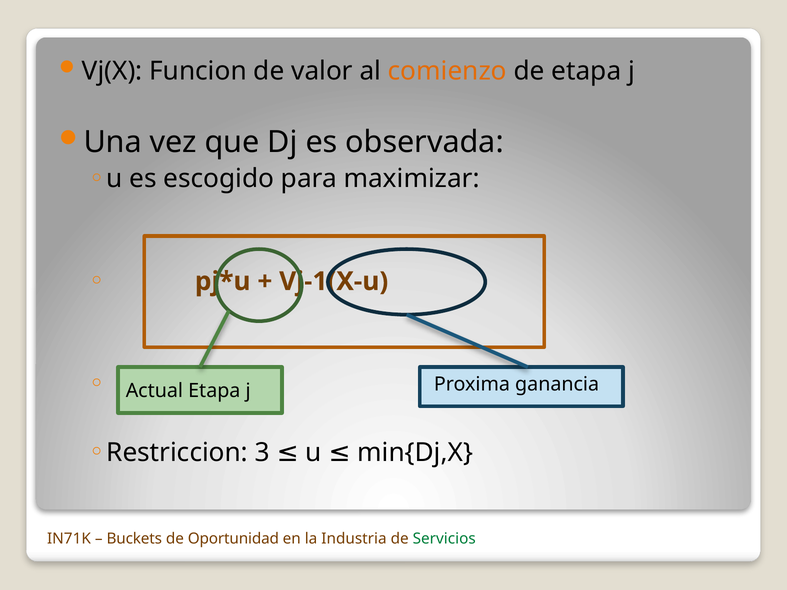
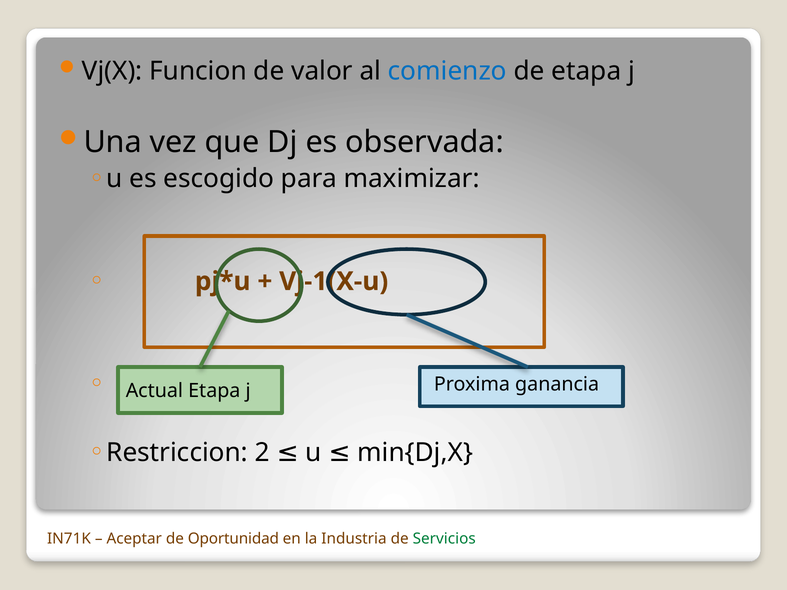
comienzo colour: orange -> blue
3: 3 -> 2
Buckets: Buckets -> Aceptar
